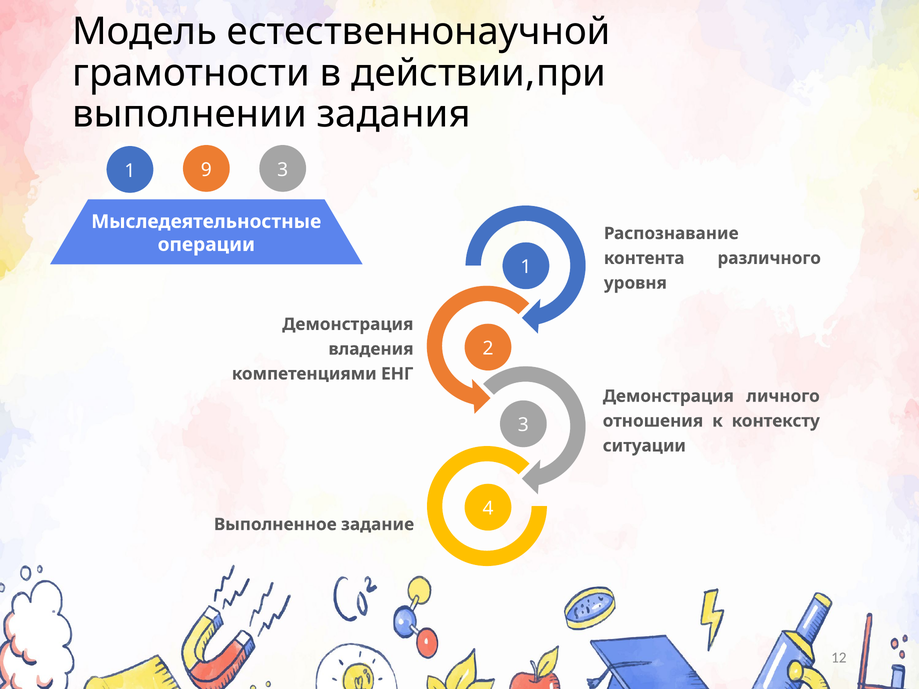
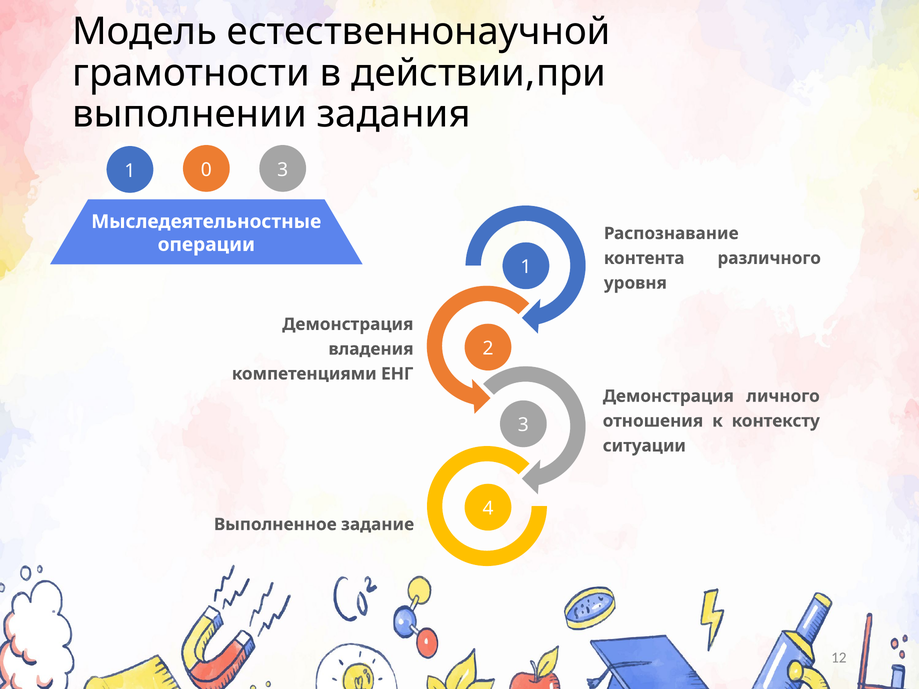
9: 9 -> 0
